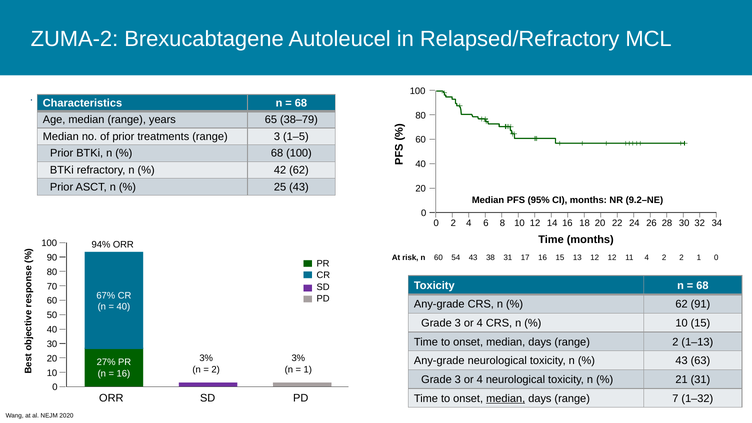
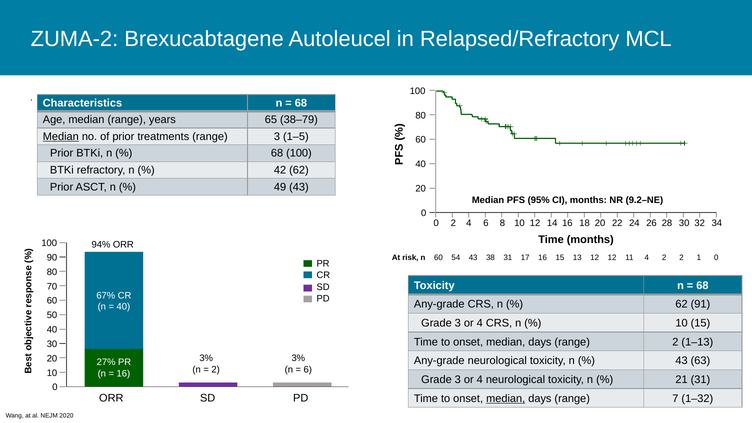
Median at (61, 137) underline: none -> present
25: 25 -> 49
1 at (308, 369): 1 -> 6
